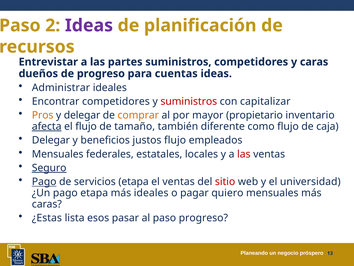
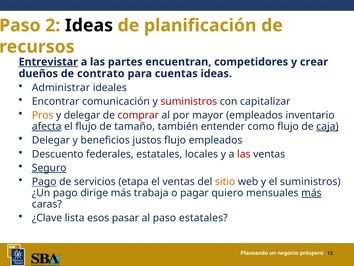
Ideas at (89, 25) colour: purple -> black
Entrevistar underline: none -> present
partes suministros: suministros -> encuentran
y caras: caras -> crear
de progreso: progreso -> contrato
Encontrar competidores: competidores -> comunicación
comprar colour: orange -> red
mayor propietario: propietario -> empleados
diferente: diferente -> entender
caja underline: none -> present
Mensuales at (58, 154): Mensuales -> Descuento
sitio colour: red -> orange
el universidad: universidad -> suministros
pago etapa: etapa -> dirige
más ideales: ideales -> trabaja
más at (311, 193) underline: none -> present
¿Estas: ¿Estas -> ¿Clave
paso progreso: progreso -> estatales
